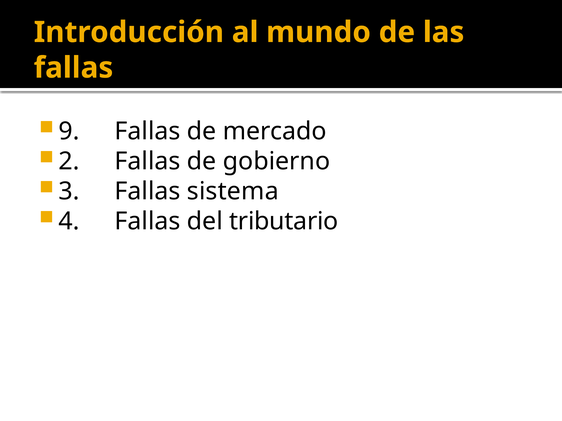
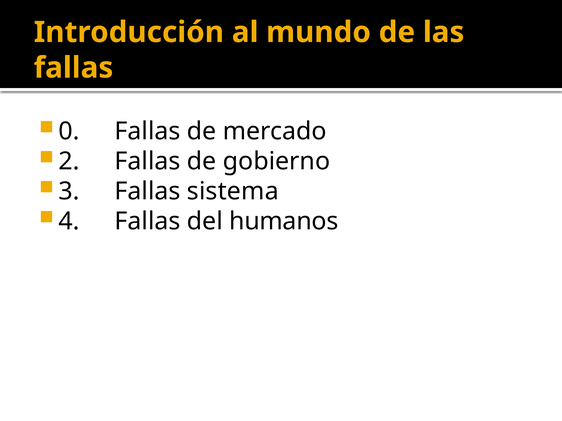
9: 9 -> 0
tributario: tributario -> humanos
